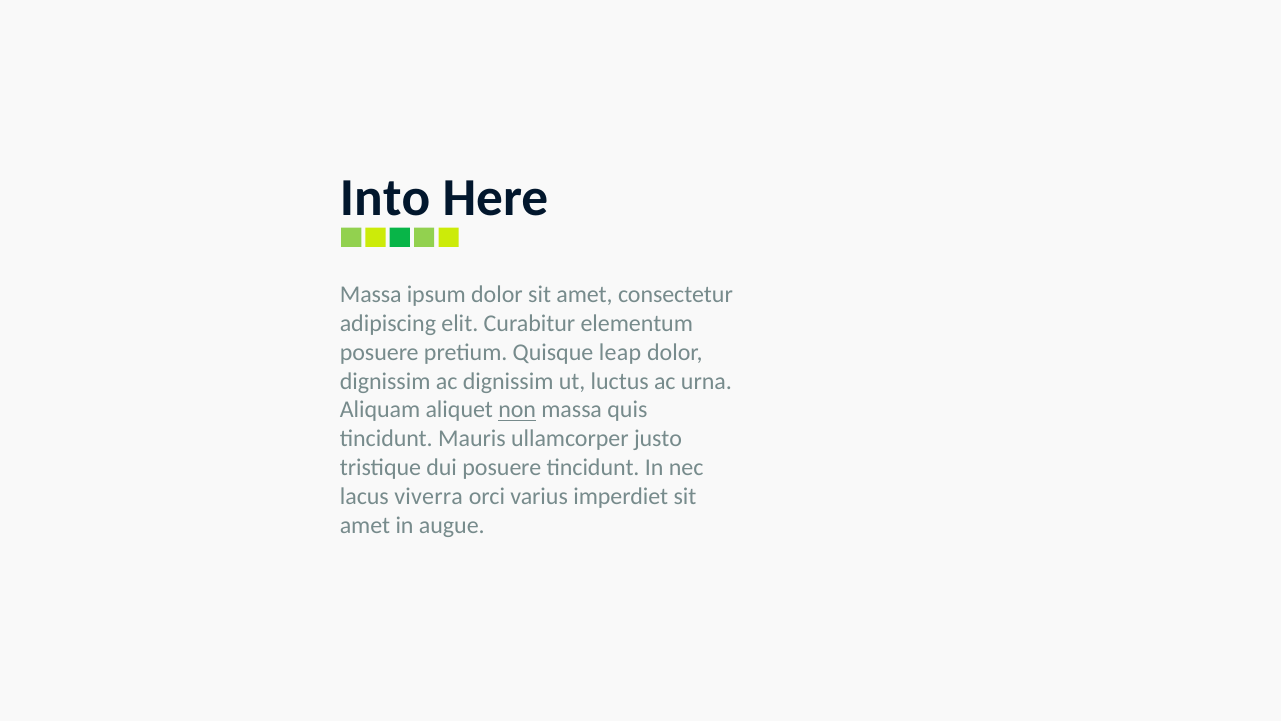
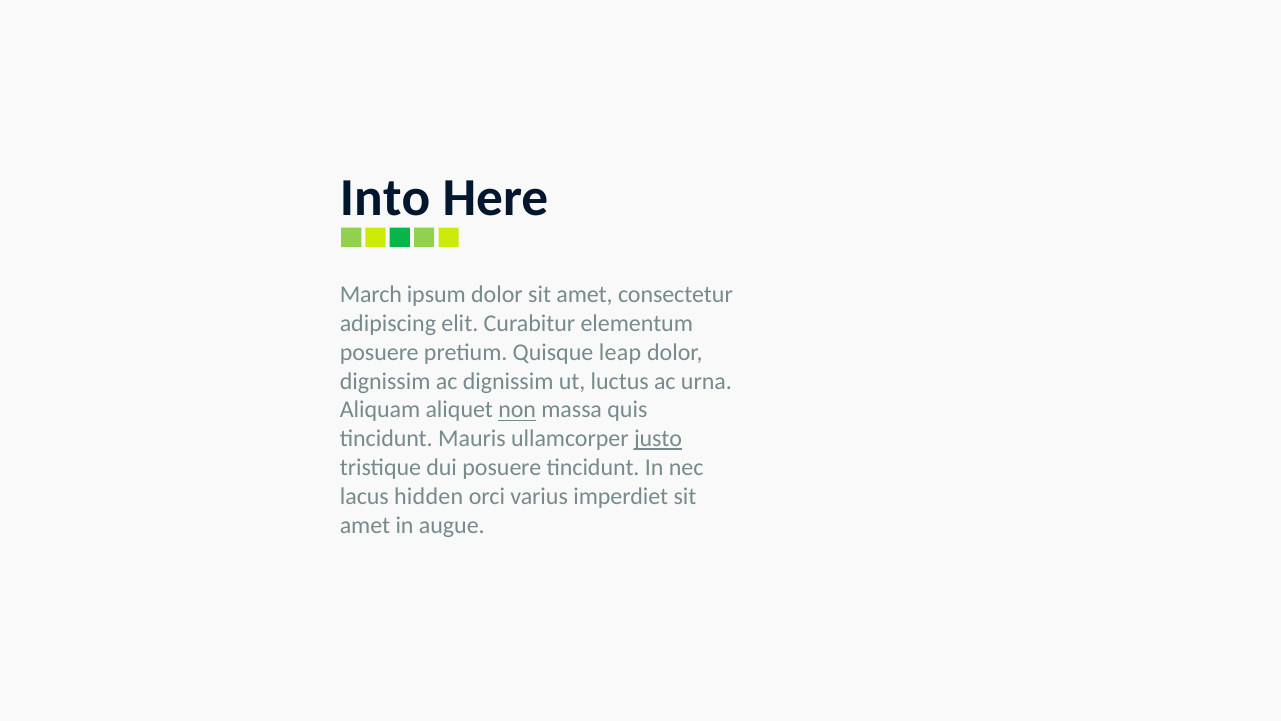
Massa at (371, 295): Massa -> March
justo underline: none -> present
viverra: viverra -> hidden
